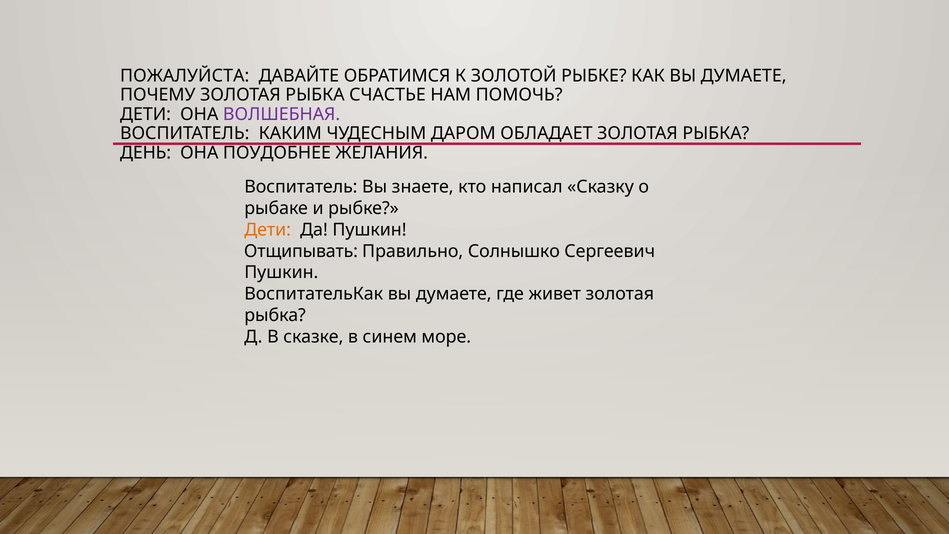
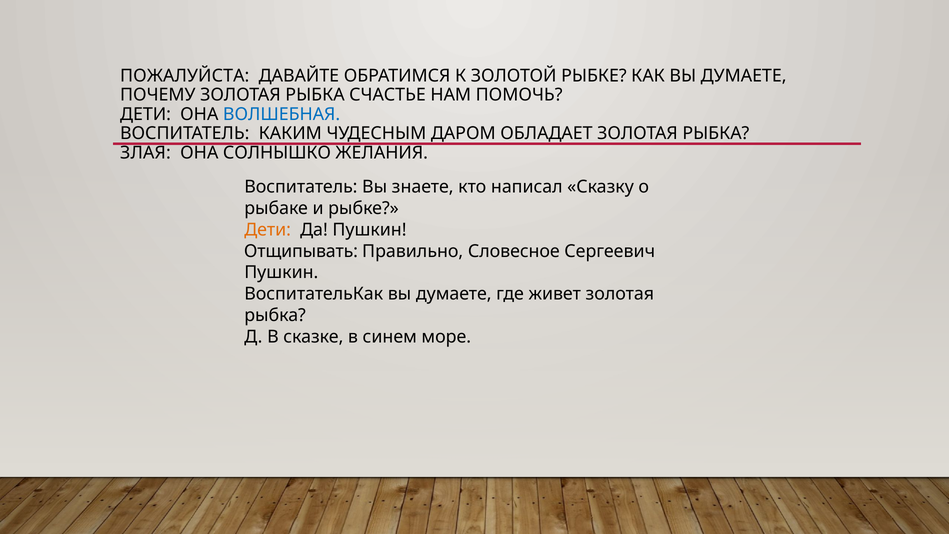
ВОЛШЕБНАЯ colour: purple -> blue
ДЕНЬ: ДЕНЬ -> ЗЛАЯ
ПОУДОБНЕЕ: ПОУДОБНЕЕ -> СОЛНЫШКО
Солнышко: Солнышко -> Словесное
